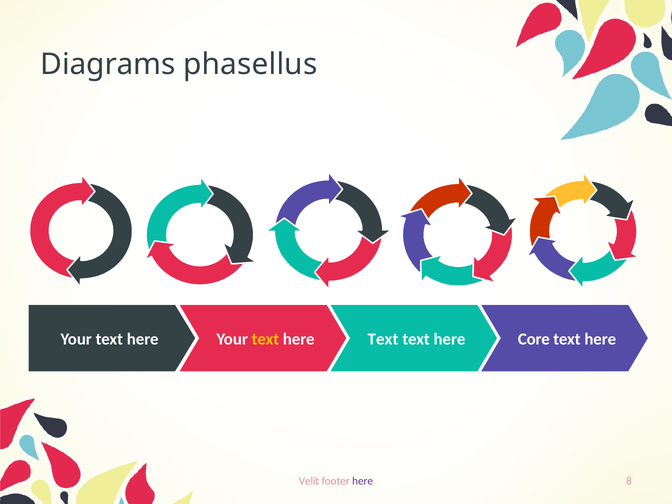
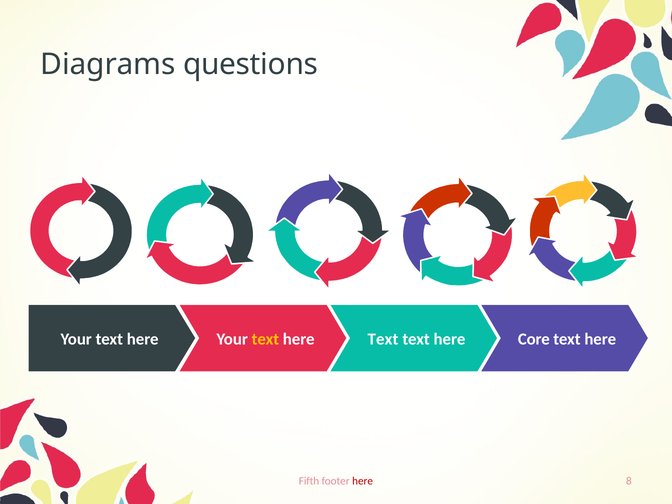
phasellus: phasellus -> questions
Velit: Velit -> Fifth
here at (363, 481) colour: purple -> red
